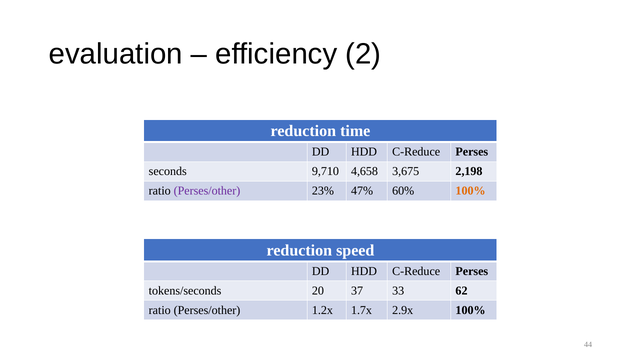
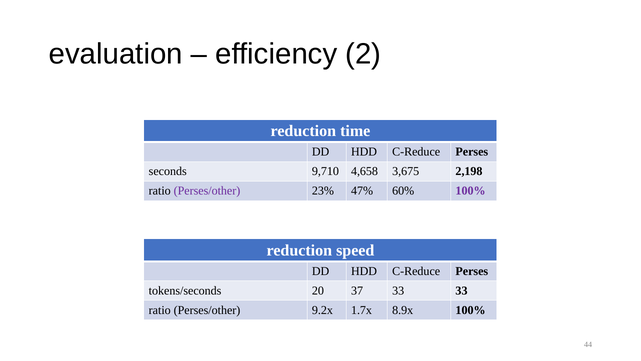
100% at (471, 191) colour: orange -> purple
33 62: 62 -> 33
1.2x: 1.2x -> 9.2x
2.9x: 2.9x -> 8.9x
